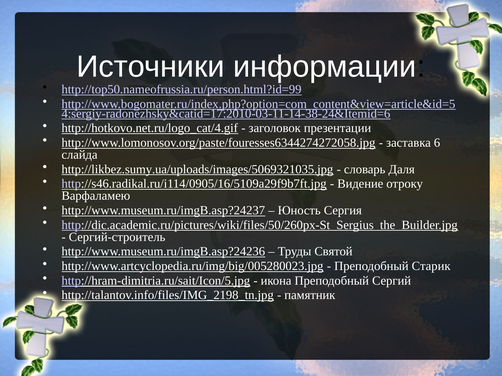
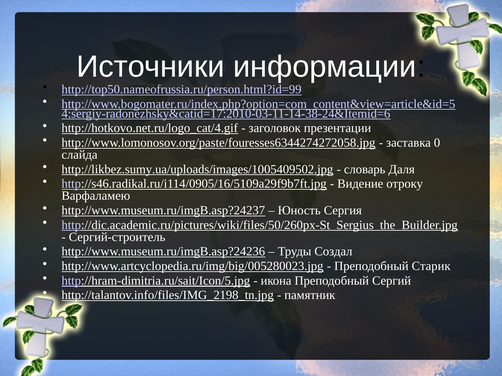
6: 6 -> 0
http://likbez.sumy.ua/uploads/images/5069321035.jpg: http://likbez.sumy.ua/uploads/images/5069321035.jpg -> http://likbez.sumy.ua/uploads/images/1005409502.jpg
Святой: Святой -> Создал
